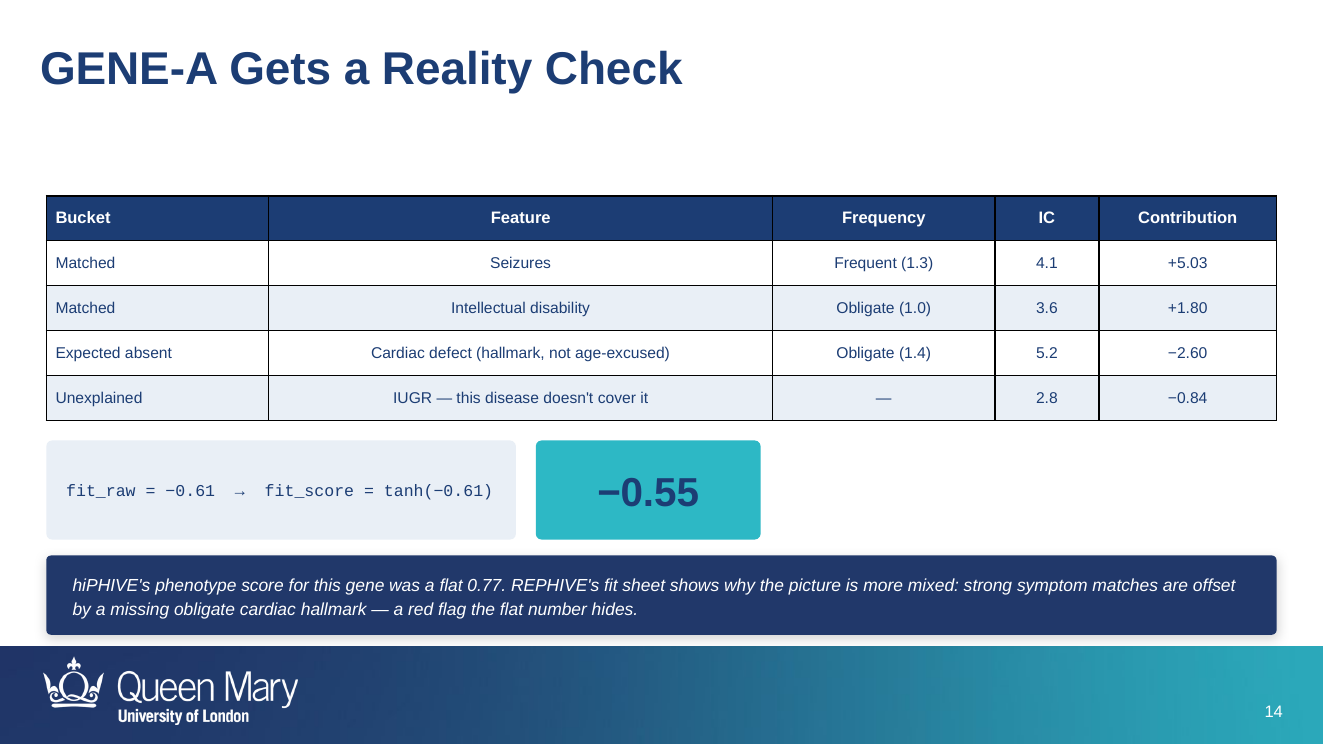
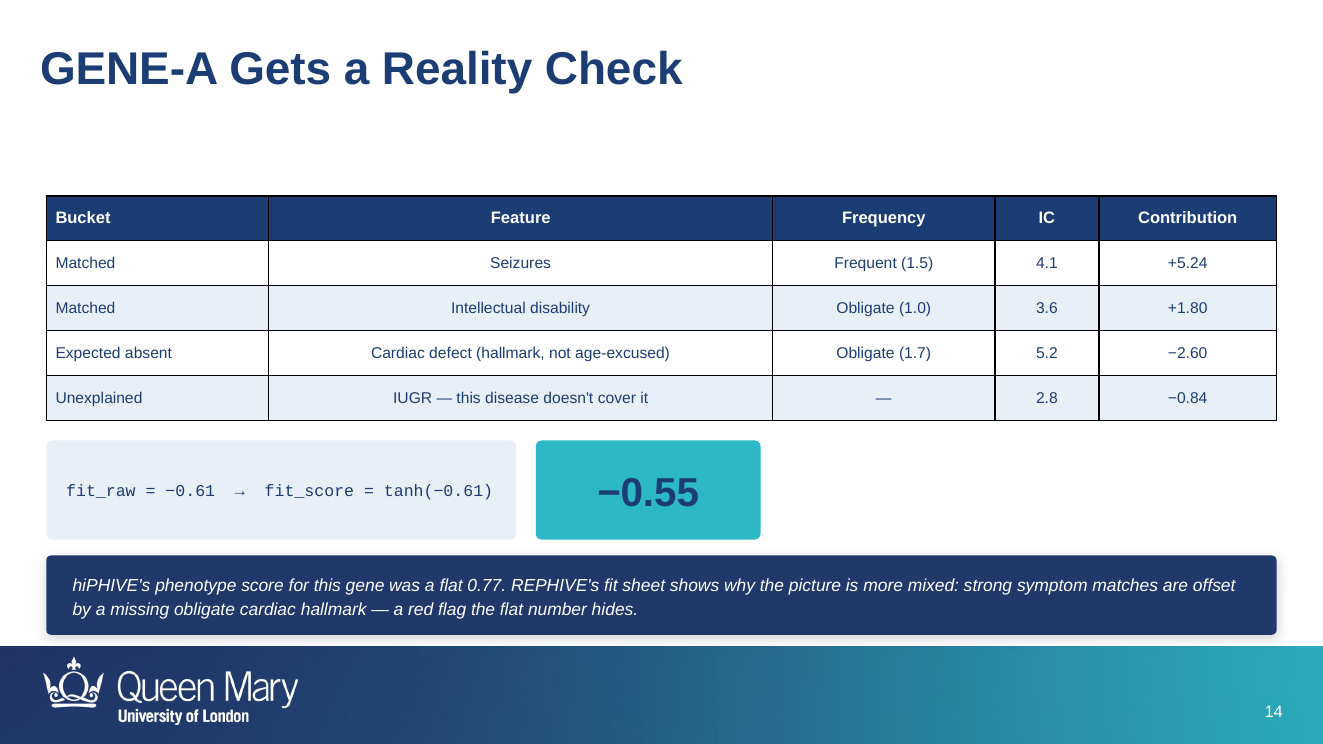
1.3: 1.3 -> 1.5
+5.03: +5.03 -> +5.24
1.4: 1.4 -> 1.7
